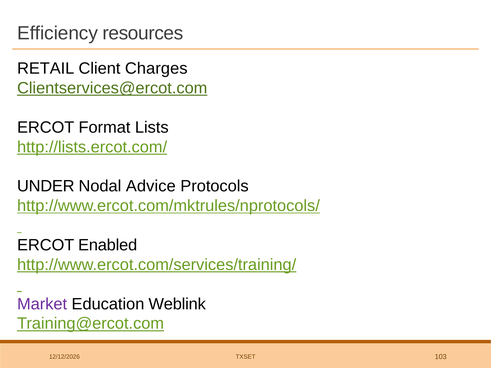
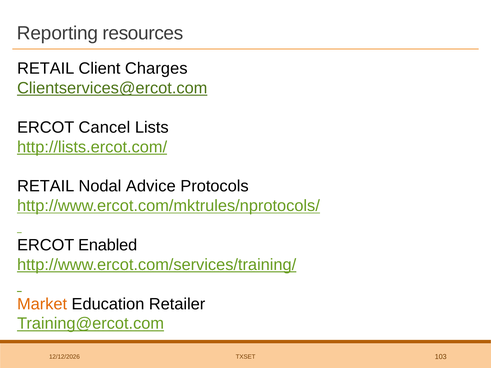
Efficiency: Efficiency -> Reporting
Format: Format -> Cancel
UNDER at (46, 186): UNDER -> RETAIL
Market colour: purple -> orange
Weblink: Weblink -> Retailer
